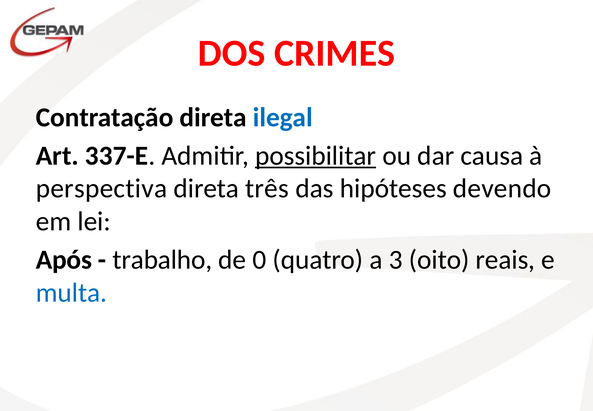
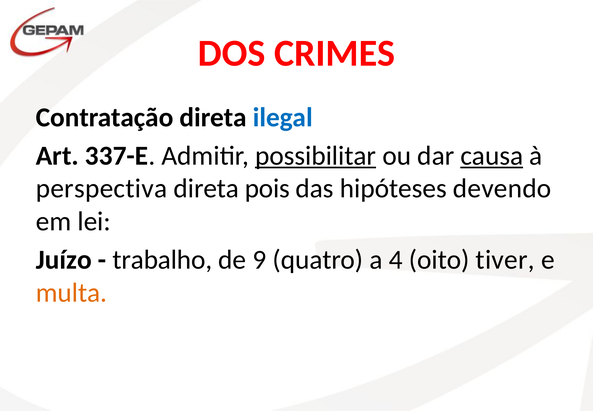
causa underline: none -> present
três: três -> pois
Após: Após -> Juízo
0: 0 -> 9
3: 3 -> 4
reais: reais -> tiver
multa colour: blue -> orange
